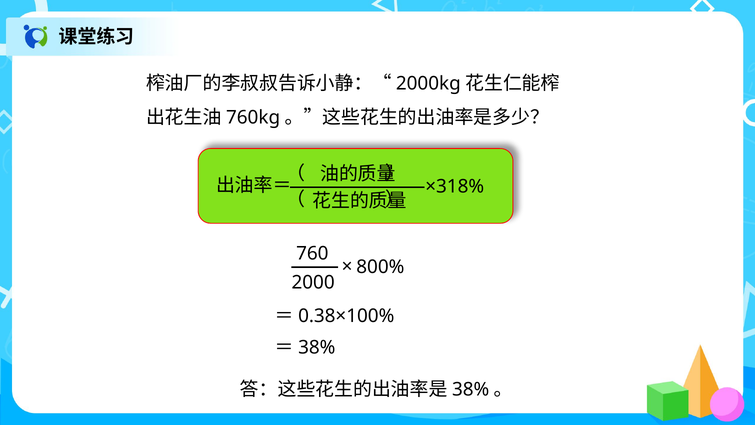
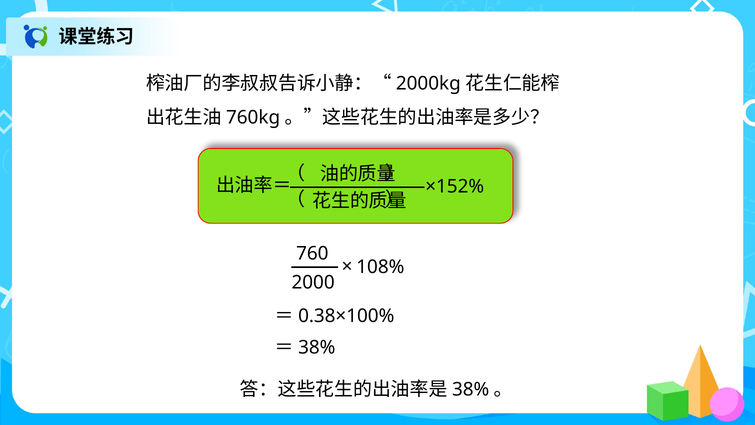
×318%: ×318% -> ×152%
800%: 800% -> 108%
